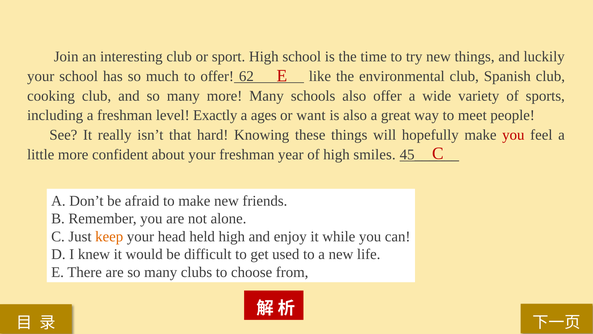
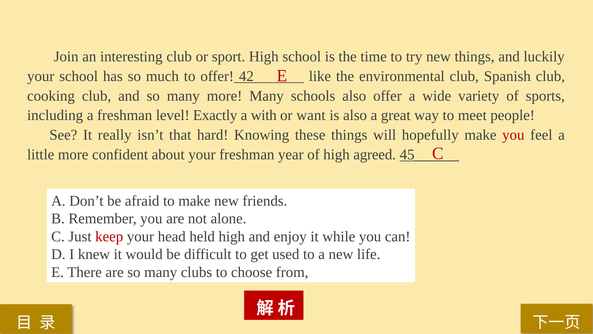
62: 62 -> 42
ages: ages -> with
smiles: smiles -> agreed
keep colour: orange -> red
